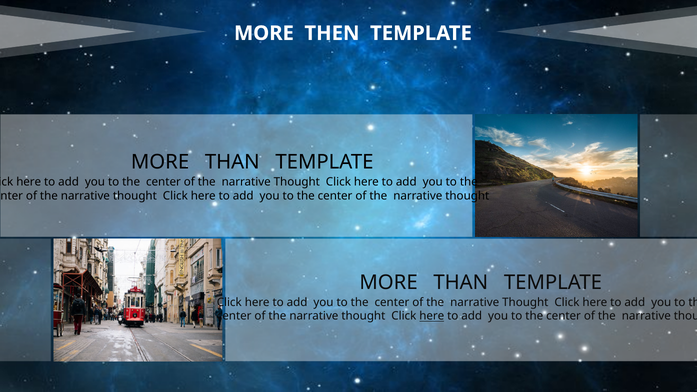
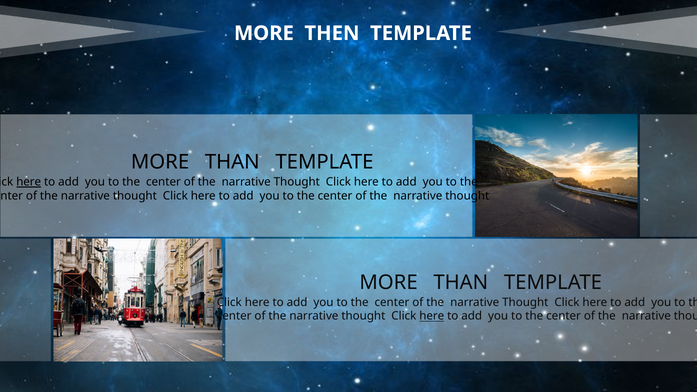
here at (29, 182) underline: none -> present
